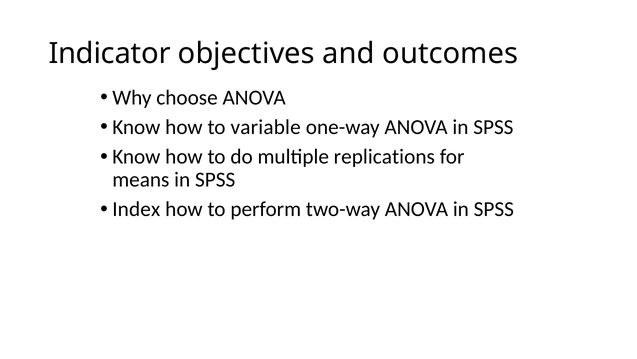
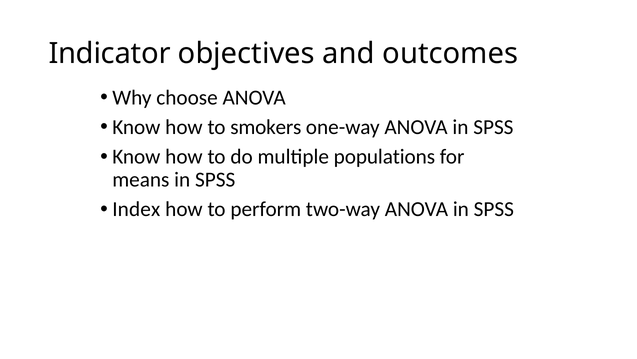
variable: variable -> smokers
replications: replications -> populations
